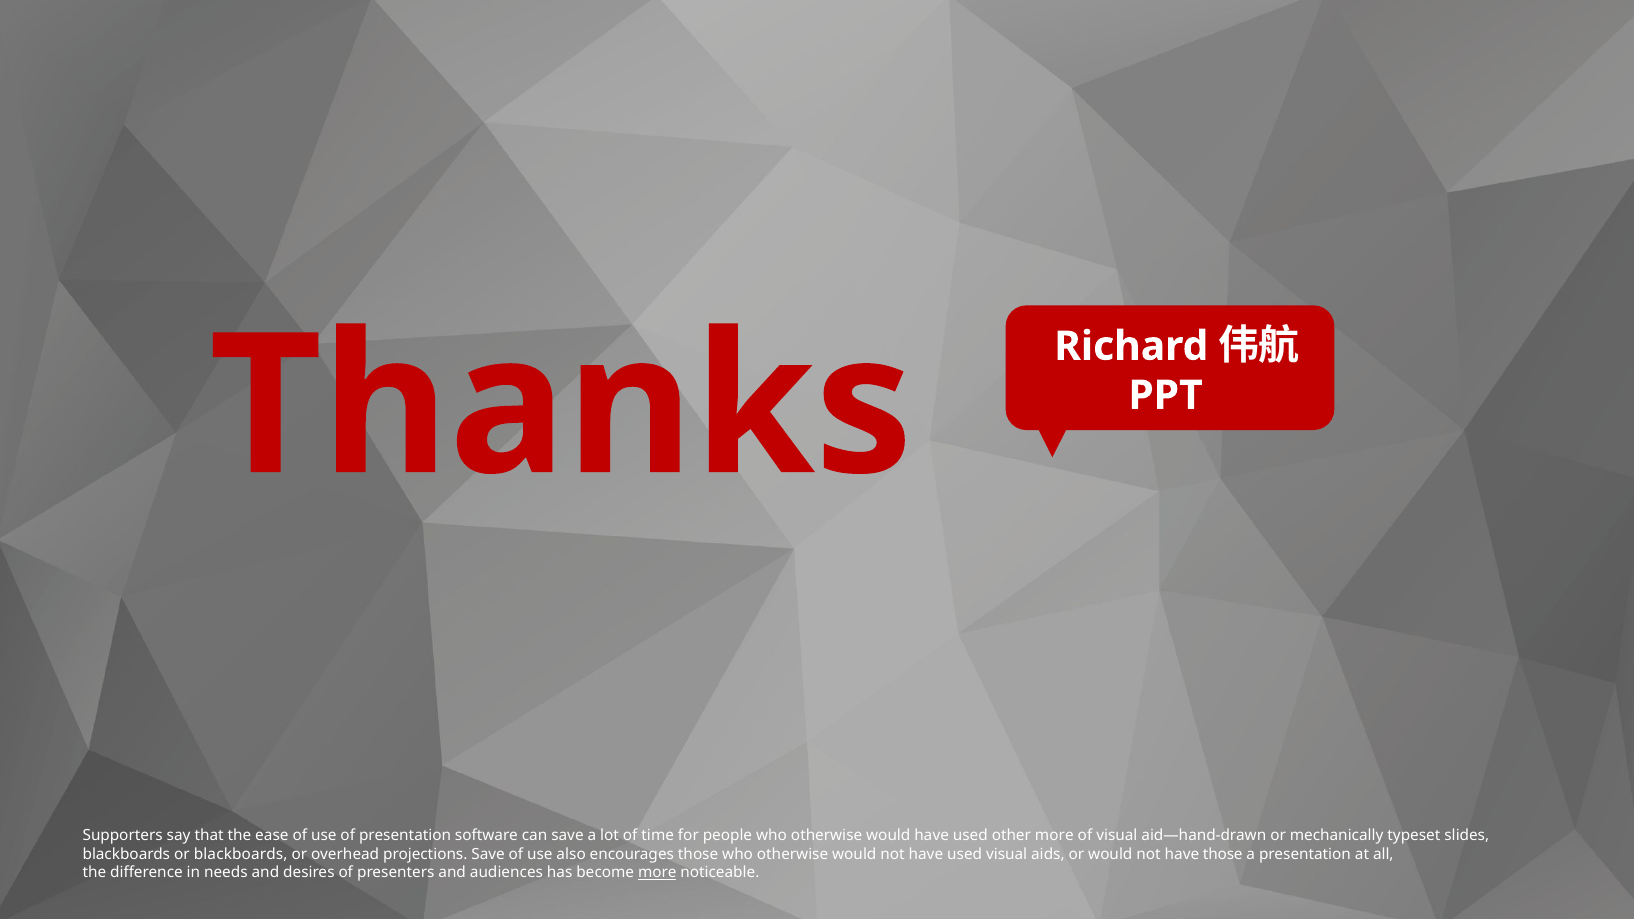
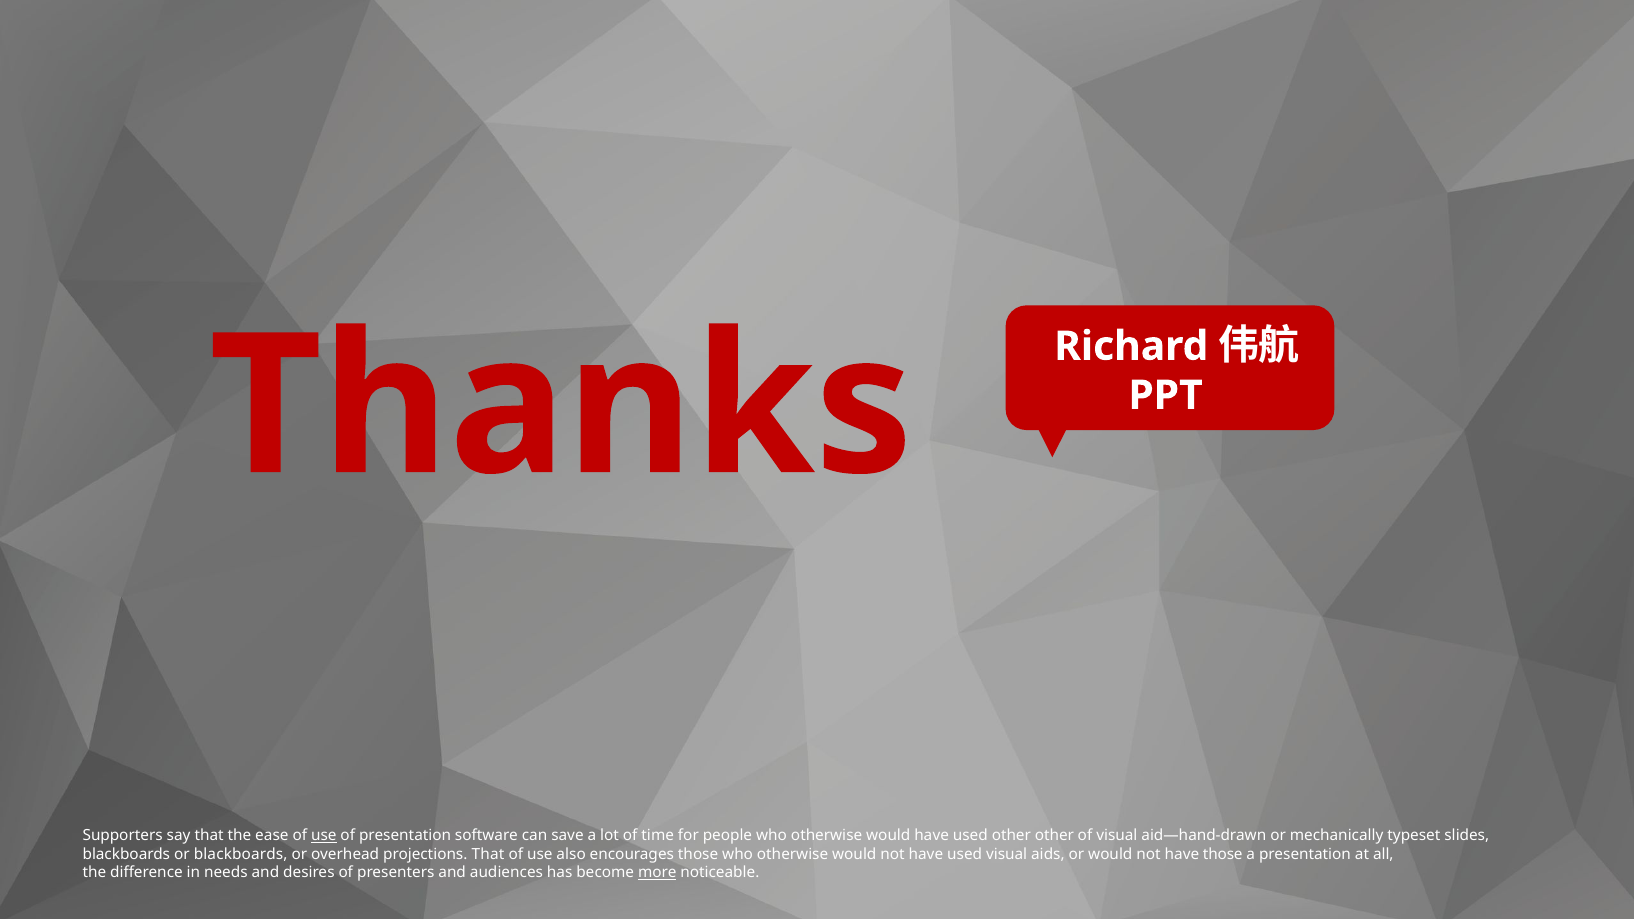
use at (324, 836) underline: none -> present
other more: more -> other
projections Save: Save -> That
